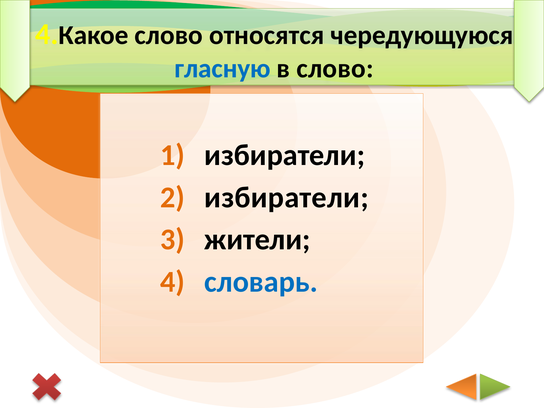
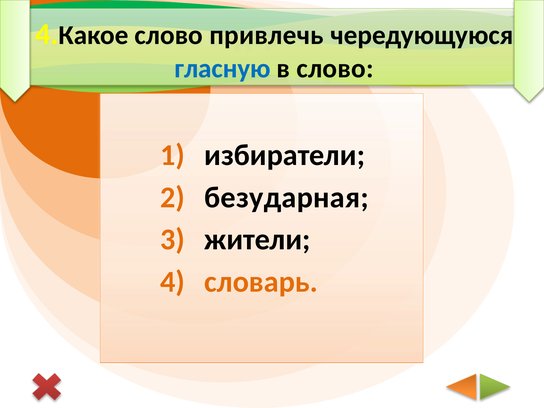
относятся: относятся -> привлечь
избиратели at (286, 197): избиратели -> безударная
словарь colour: blue -> orange
